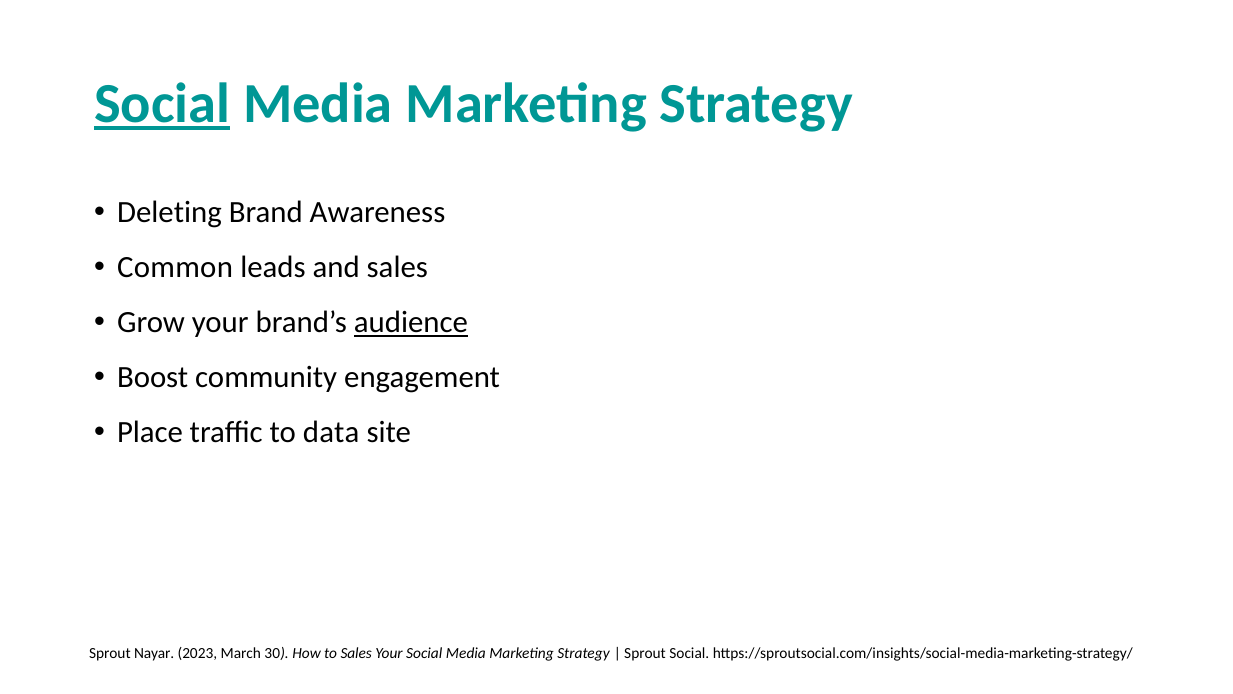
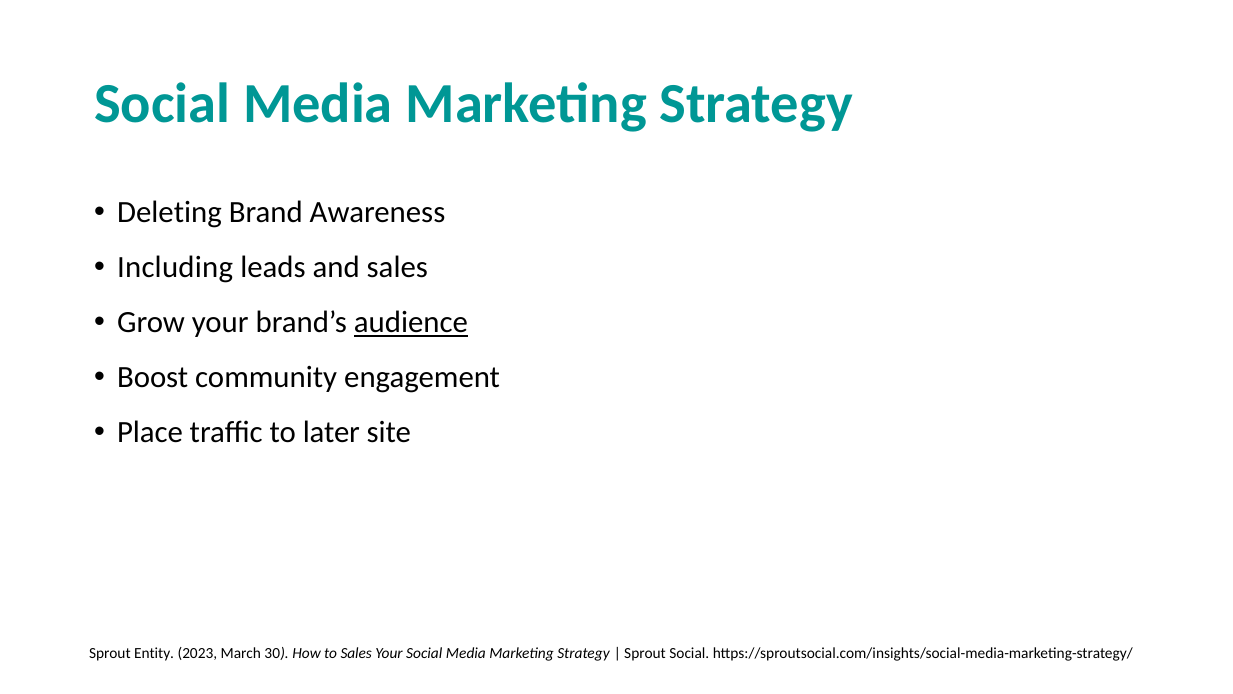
Social at (162, 104) underline: present -> none
Common: Common -> Including
data: data -> later
Nayar: Nayar -> Entity
